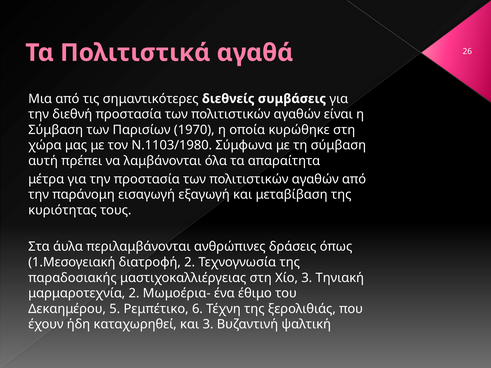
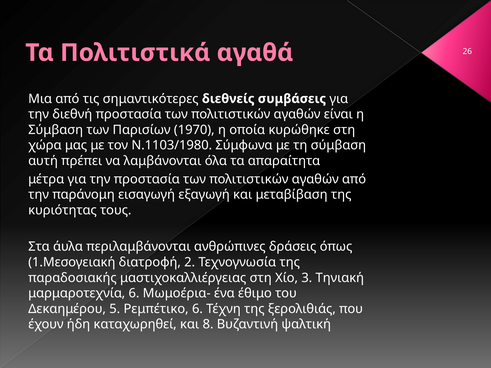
μαρμαροτεχνία 2: 2 -> 6
και 3: 3 -> 8
